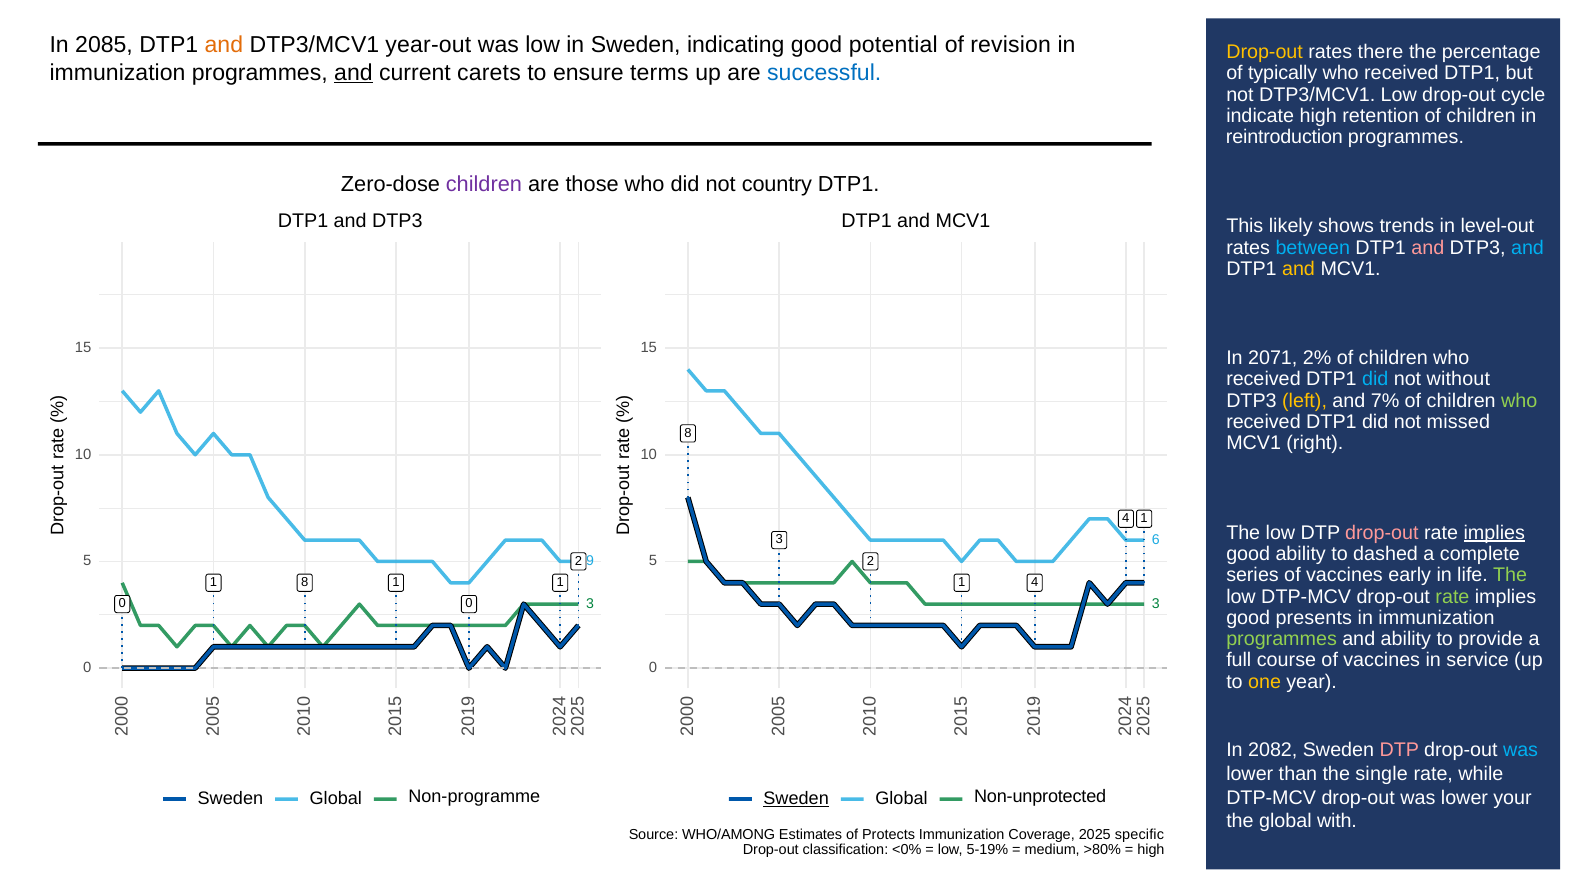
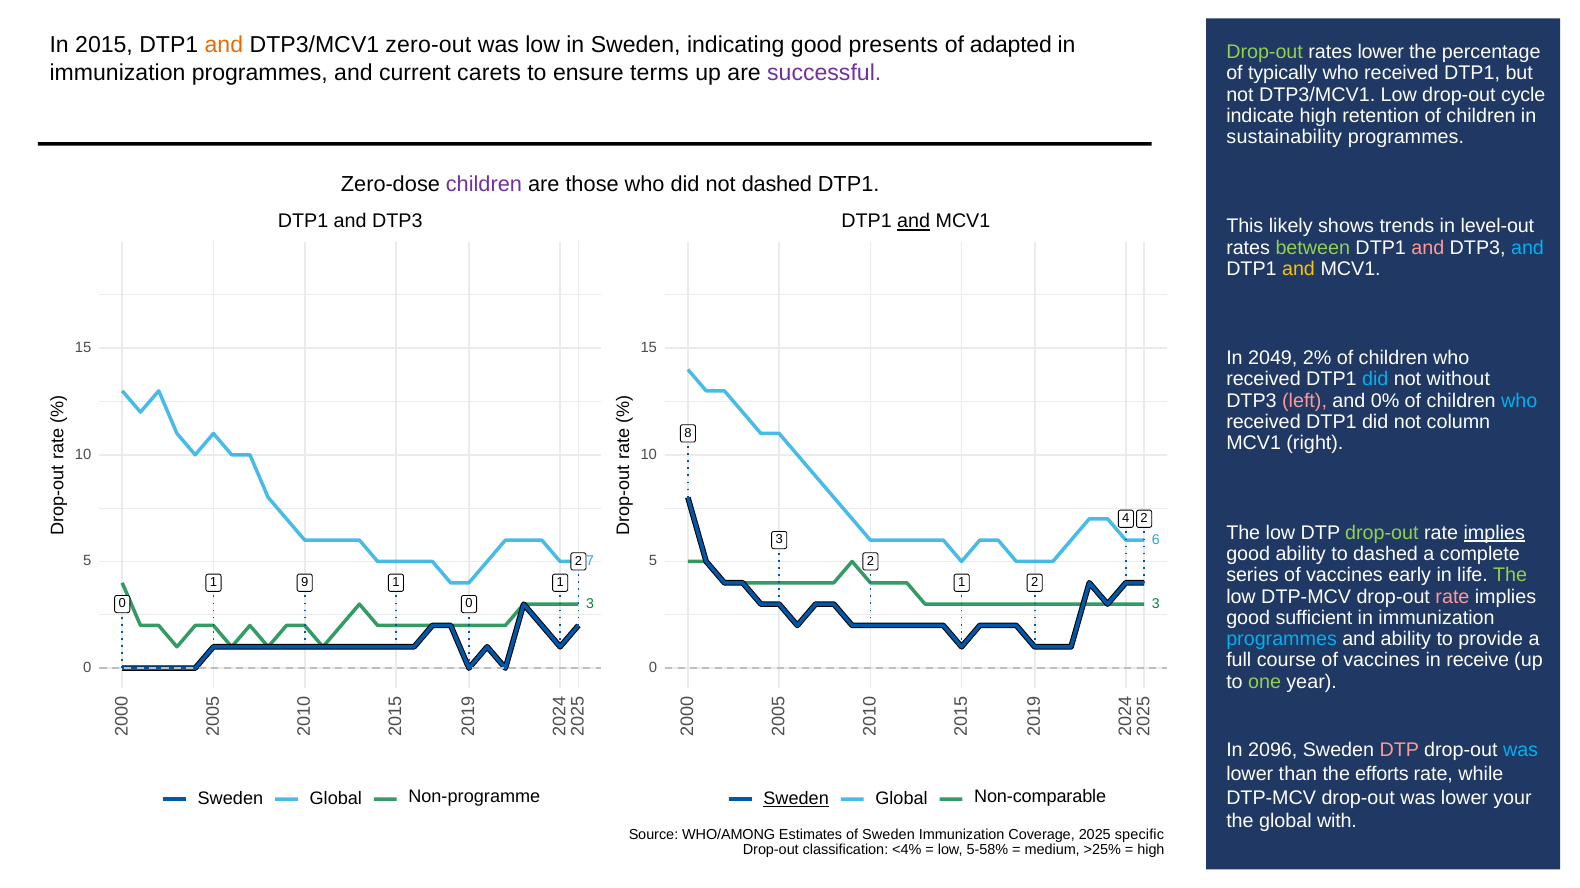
2085: 2085 -> 2015
year-out: year-out -> zero-out
potential: potential -> presents
revision: revision -> adapted
Drop-out at (1265, 52) colour: yellow -> light green
rates there: there -> lower
and at (353, 73) underline: present -> none
successful colour: blue -> purple
reintroduction: reintroduction -> sustainability
not country: country -> dashed
and at (914, 222) underline: none -> present
between colour: light blue -> light green
2071: 2071 -> 2049
left colour: yellow -> pink
7%: 7% -> 0%
who at (1519, 401) colour: light green -> light blue
missed: missed -> column
1 at (1144, 519): 1 -> 2
drop-out at (1382, 533) colour: pink -> light green
2 9: 9 -> 7
8 at (305, 583): 8 -> 9
4 at (1035, 583): 4 -> 2
rate at (1452, 597) colour: light green -> pink
presents: presents -> sufficient
programmes at (1282, 640) colour: light green -> light blue
service: service -> receive
one colour: yellow -> light green
2082: 2082 -> 2096
single: single -> efforts
Non-unprotected: Non-unprotected -> Non-comparable
of Protects: Protects -> Sweden
<0%: <0% -> <4%
5-19%: 5-19% -> 5-58%
>80%: >80% -> >25%
